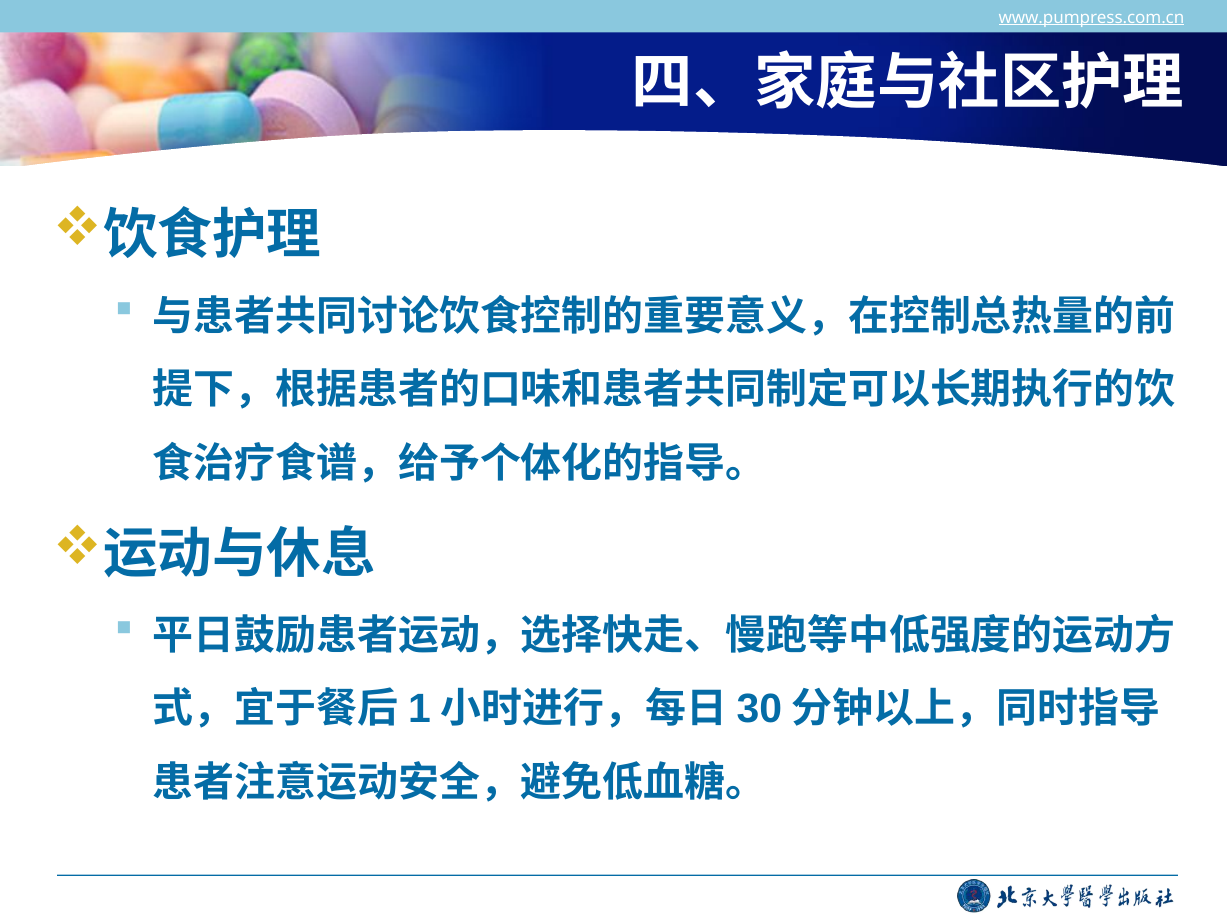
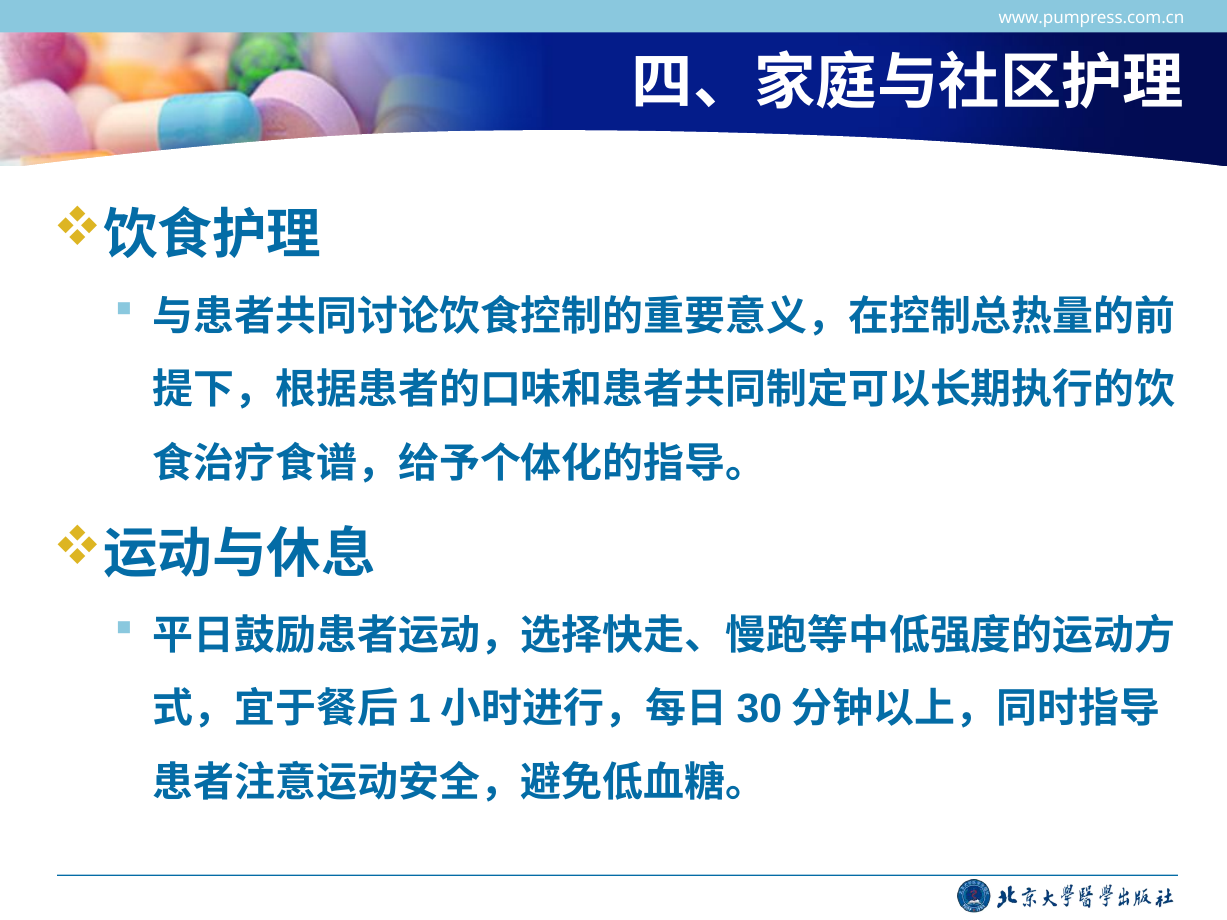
www.pumpress.com.cn underline: present -> none
